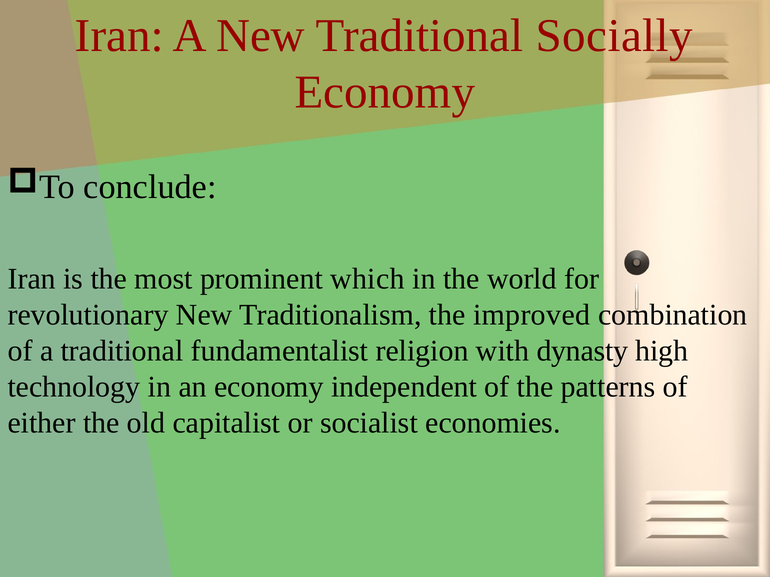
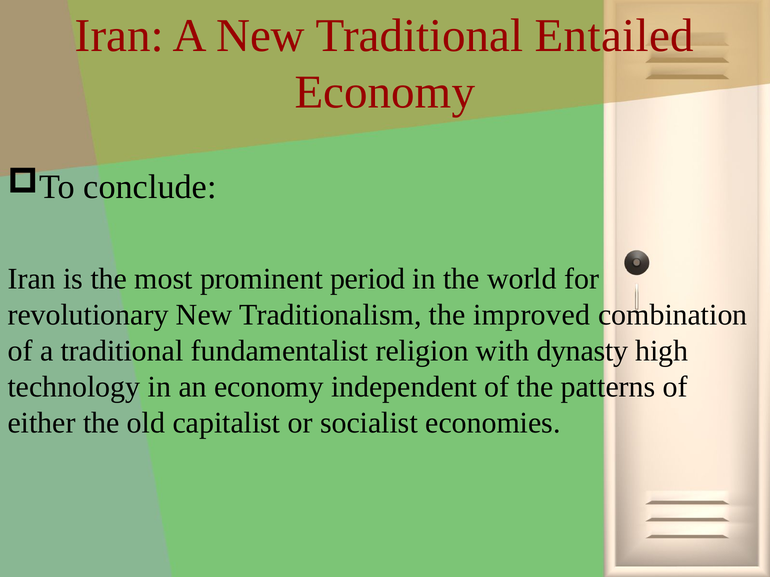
Socially: Socially -> Entailed
which: which -> period
